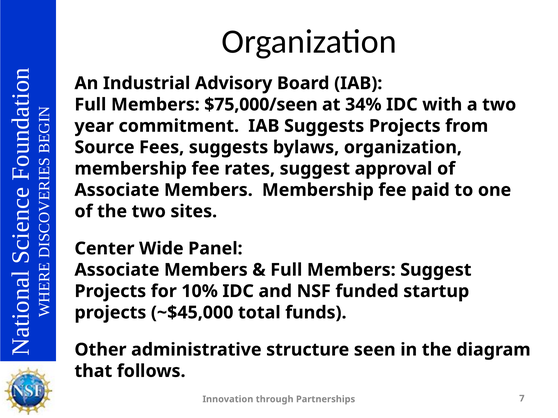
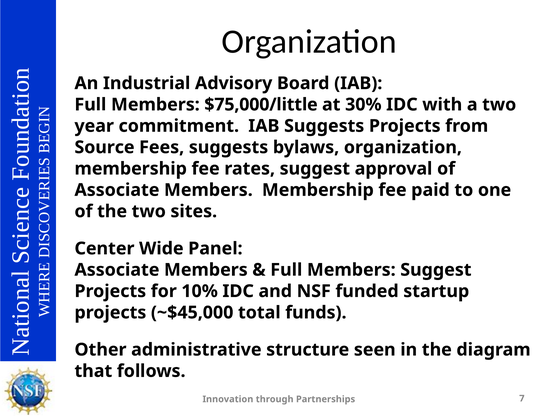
$75,000/seen: $75,000/seen -> $75,000/little
34%: 34% -> 30%
